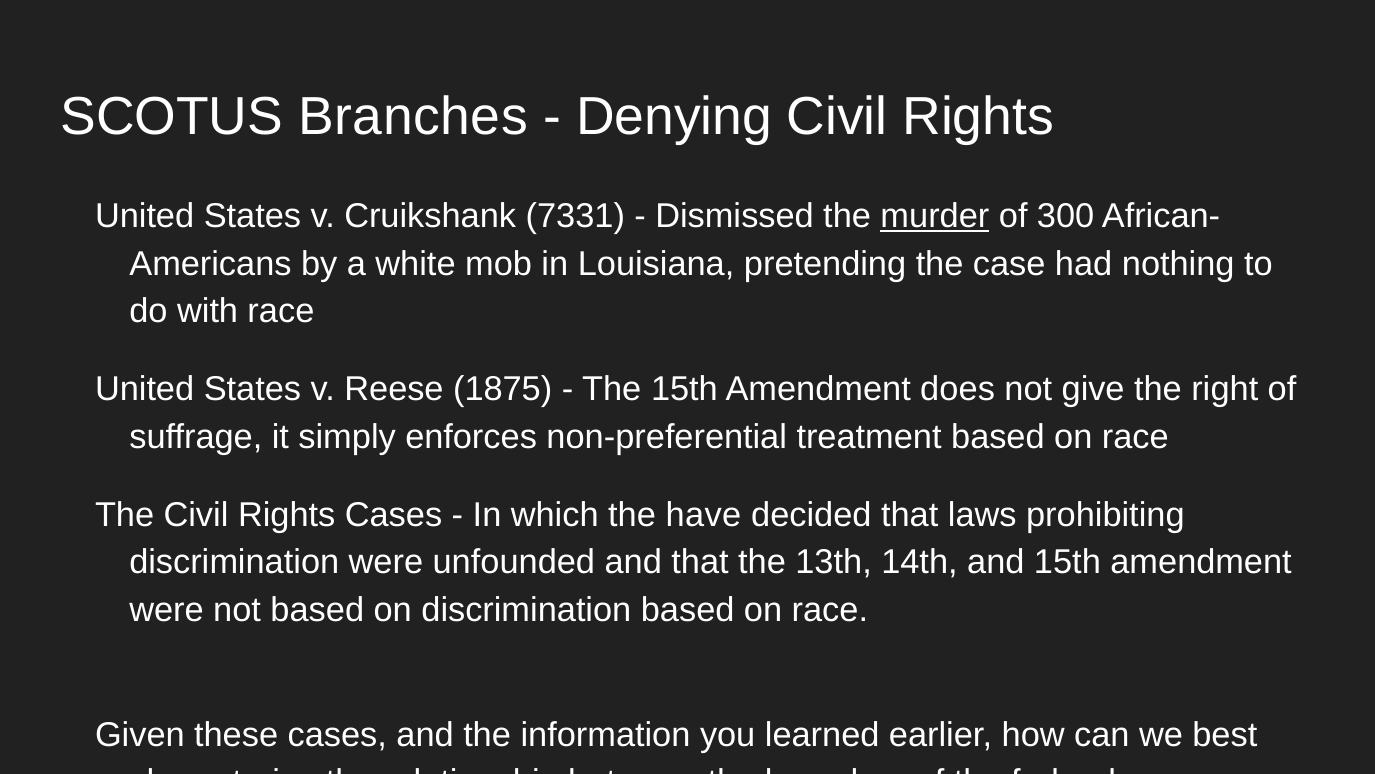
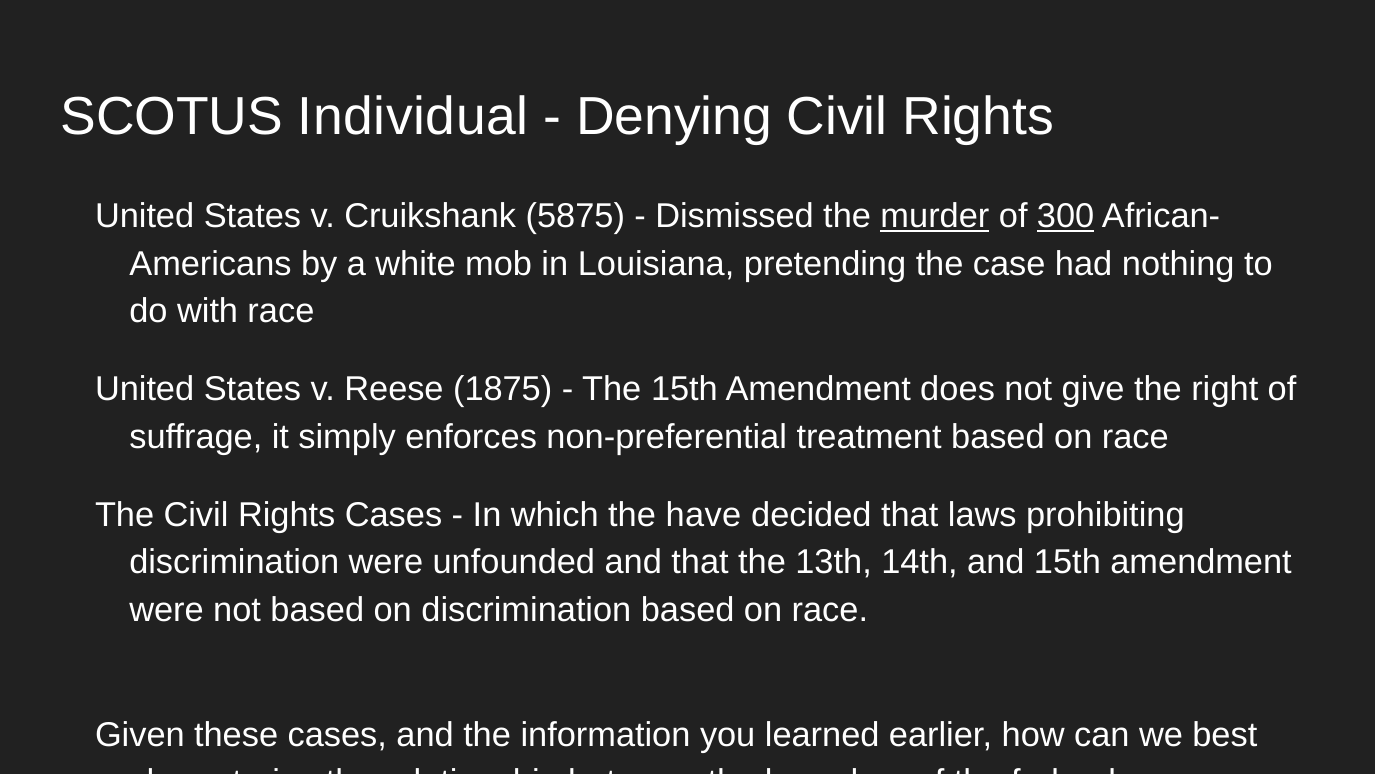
SCOTUS Branches: Branches -> Individual
7331: 7331 -> 5875
300 underline: none -> present
